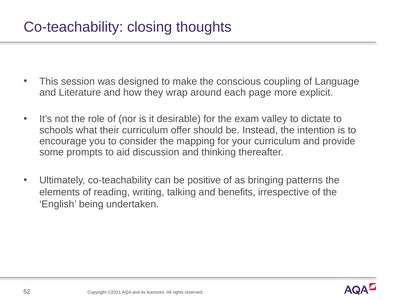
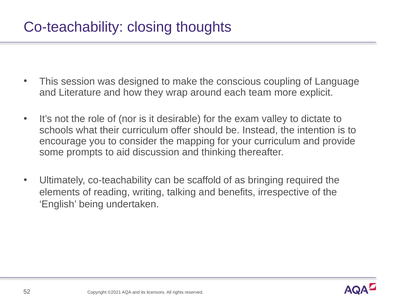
page: page -> team
positive: positive -> scaffold
patterns: patterns -> required
